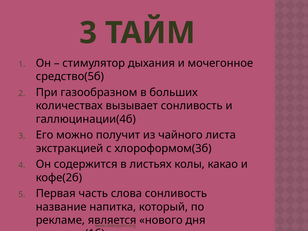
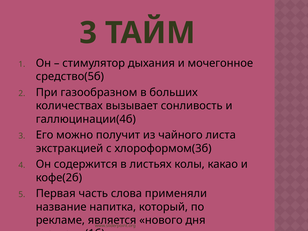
слова сонливость: сонливость -> применяли
